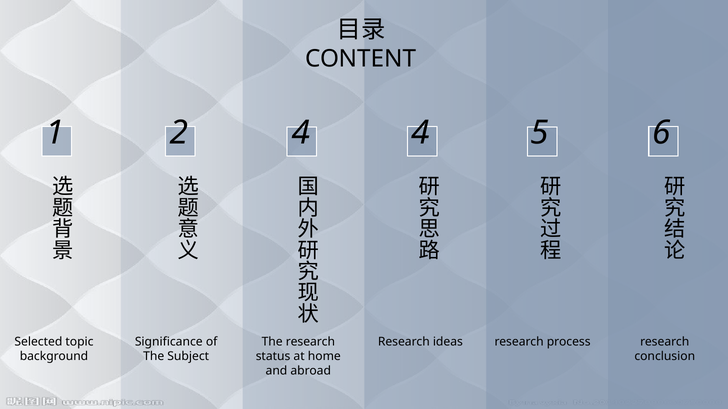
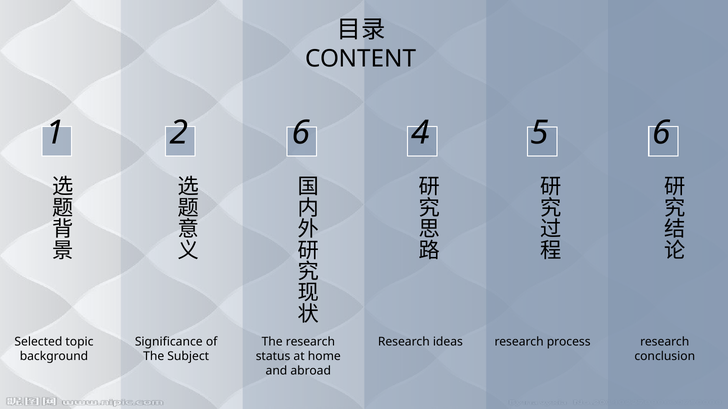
2 4: 4 -> 6
